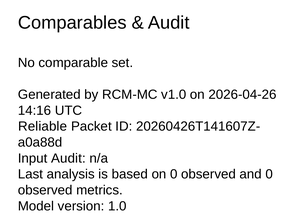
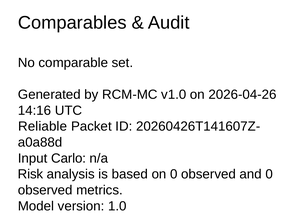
Input Audit: Audit -> Carlo
Last: Last -> Risk
